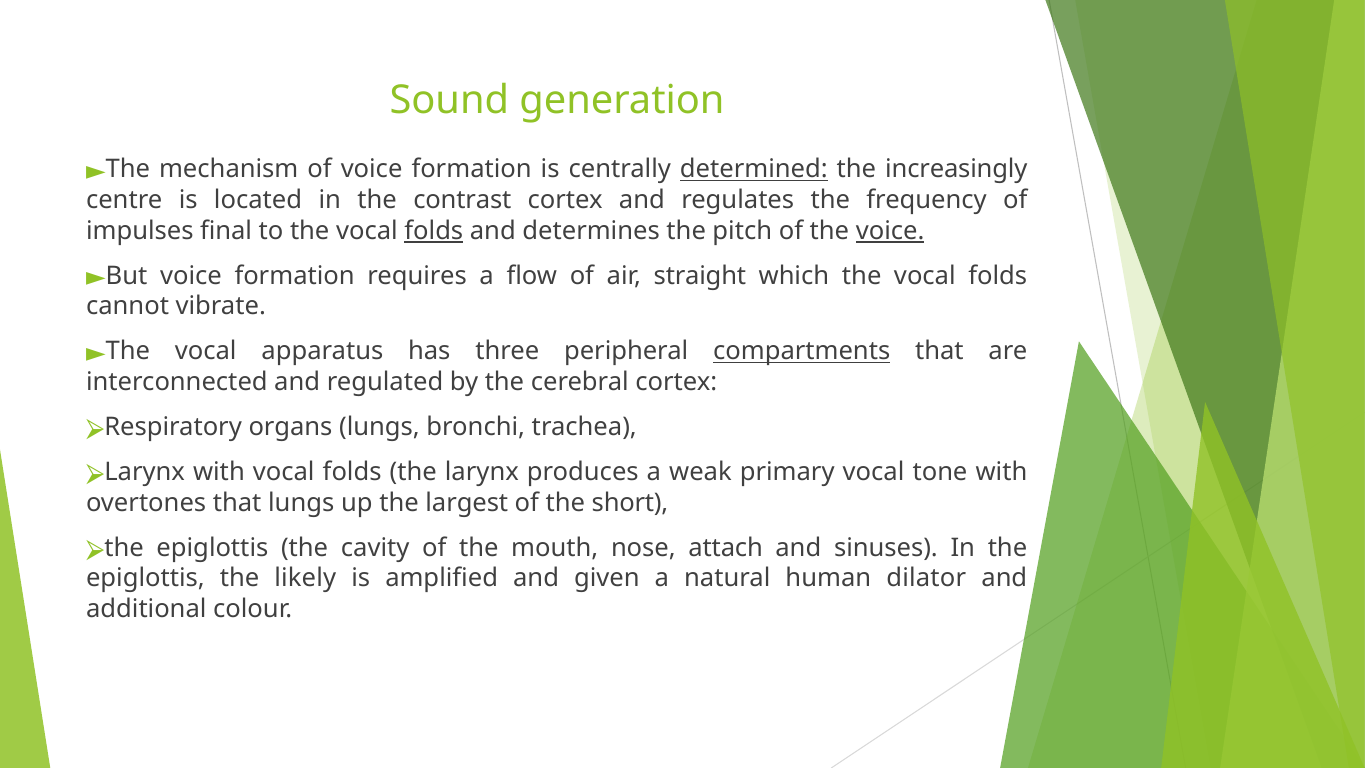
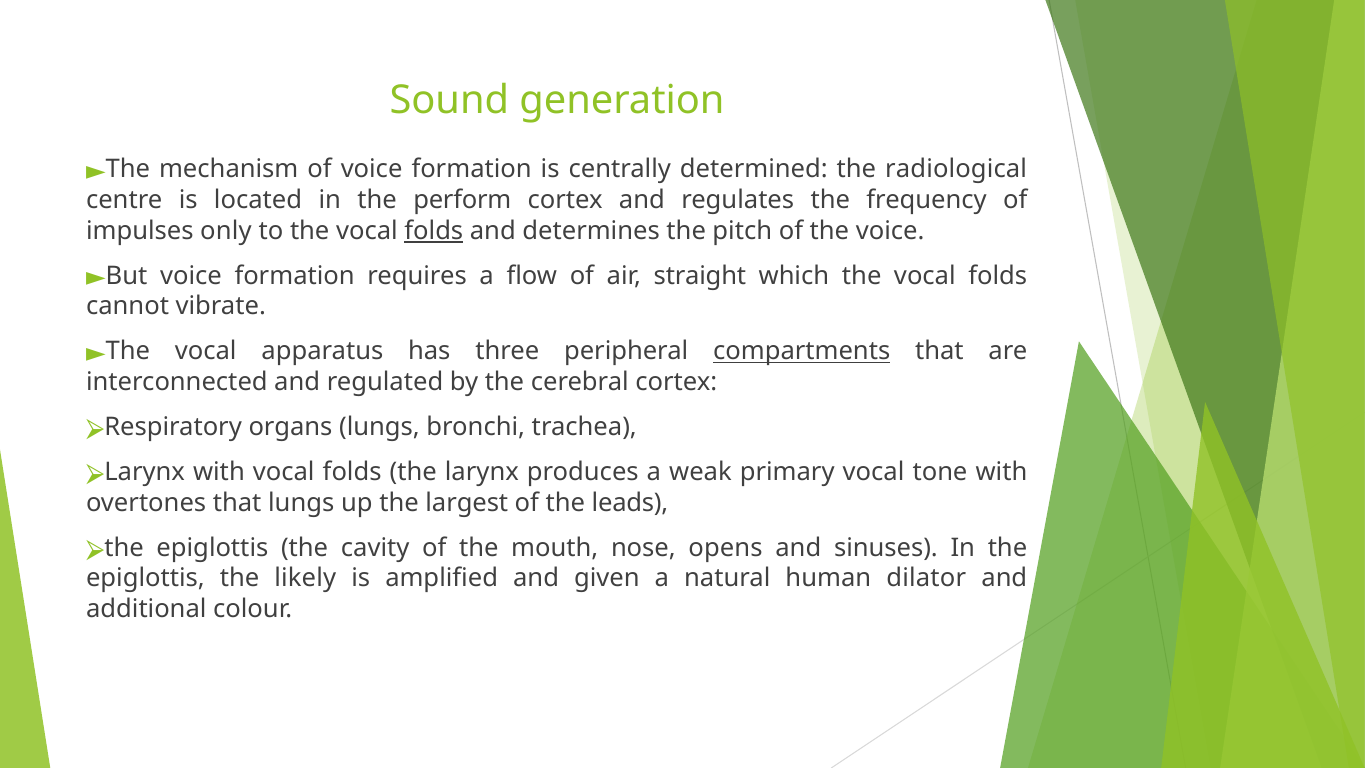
determined underline: present -> none
increasingly: increasingly -> radiological
contrast: contrast -> perform
final: final -> only
voice at (890, 231) underline: present -> none
short: short -> leads
attach: attach -> opens
